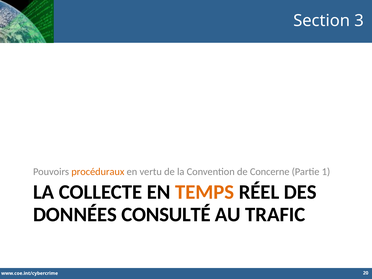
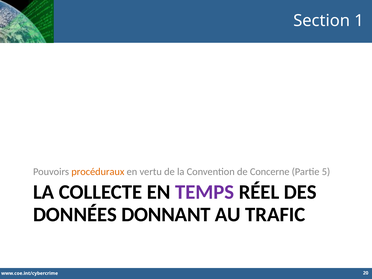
3: 3 -> 1
1: 1 -> 5
TEMPS colour: orange -> purple
CONSULTÉ: CONSULTÉ -> DONNANT
